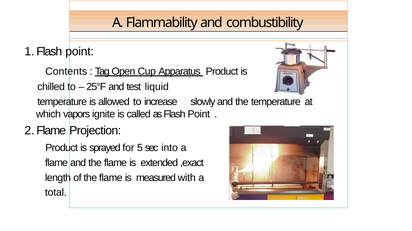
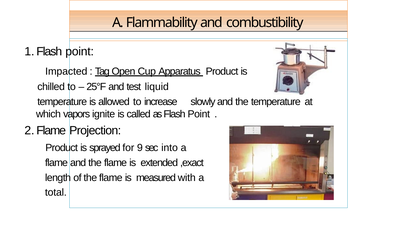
Contents: Contents -> Impacted
5: 5 -> 9
